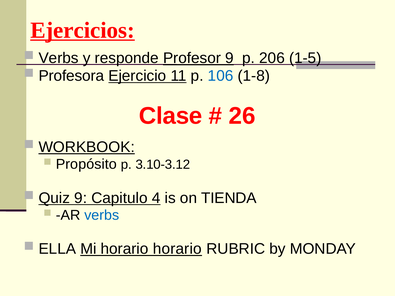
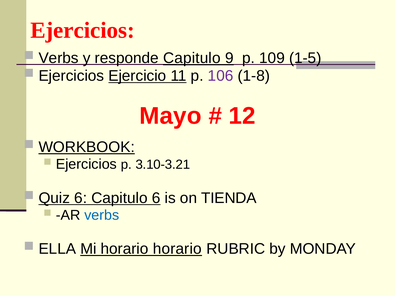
Ejercicios at (83, 30) underline: present -> none
responde Profesor: Profesor -> Capitulo
206: 206 -> 109
Profesora at (71, 76): Profesora -> Ejercicios
106 colour: blue -> purple
Clase: Clase -> Mayo
26: 26 -> 12
Propósito at (86, 164): Propósito -> Ejercicios
3.10-3.12: 3.10-3.12 -> 3.10-3.21
Quiz 9: 9 -> 6
Capitulo 4: 4 -> 6
